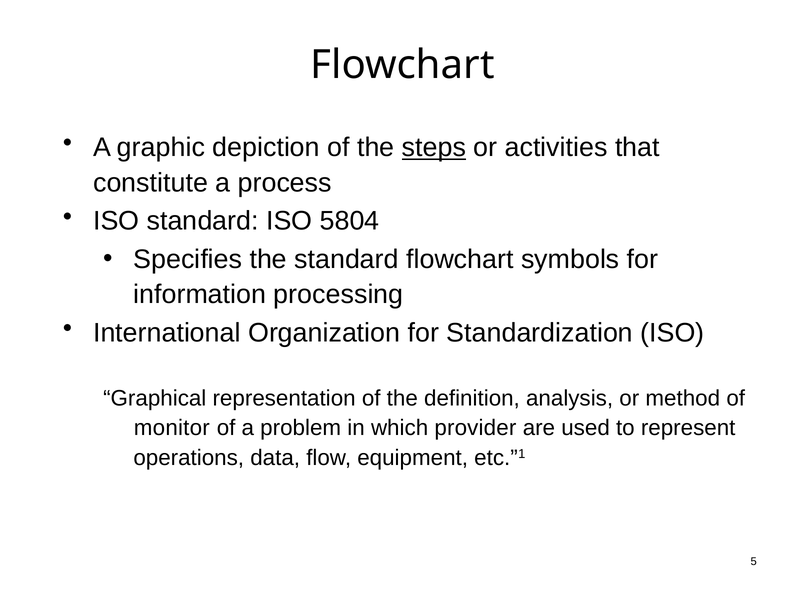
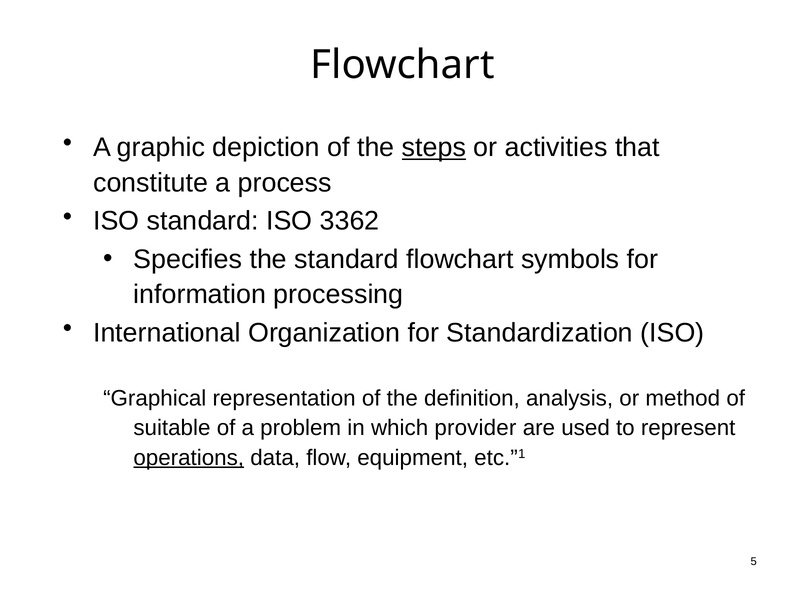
5804: 5804 -> 3362
monitor: monitor -> suitable
operations underline: none -> present
